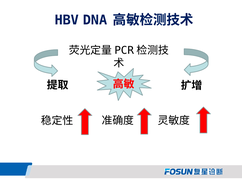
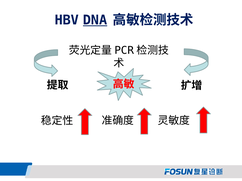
DNA underline: none -> present
